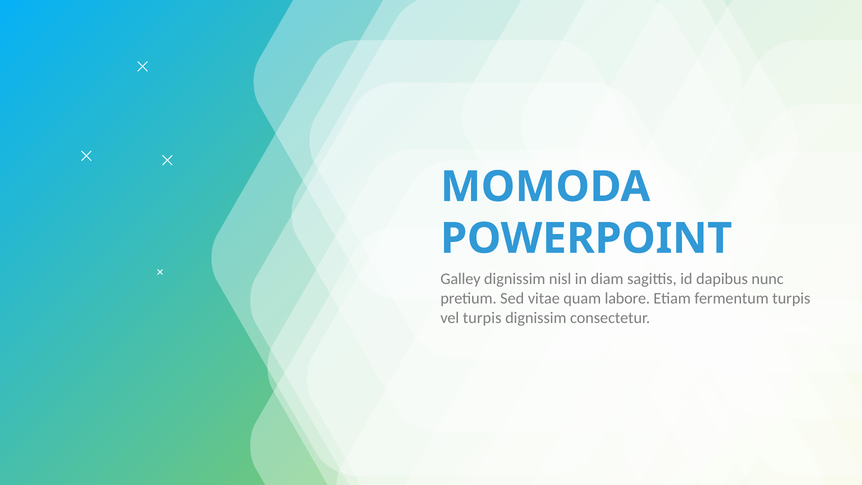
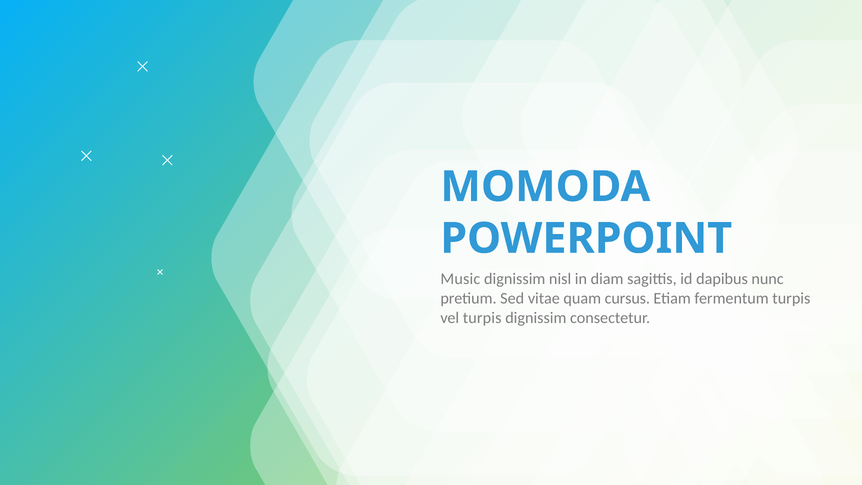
Galley: Galley -> Music
labore: labore -> cursus
